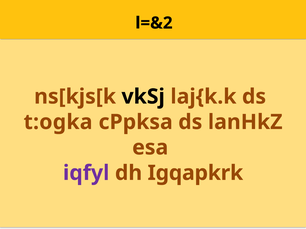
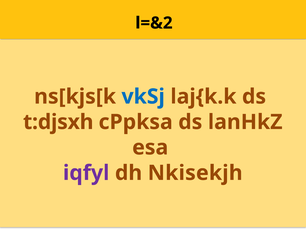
vkSj colour: black -> blue
t:ogka: t:ogka -> t:djsxh
Igqapkrk: Igqapkrk -> Nkisekjh
